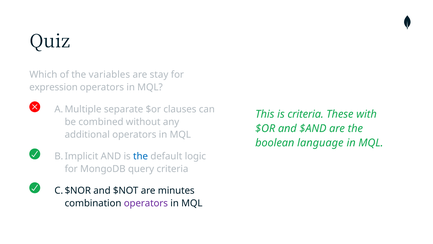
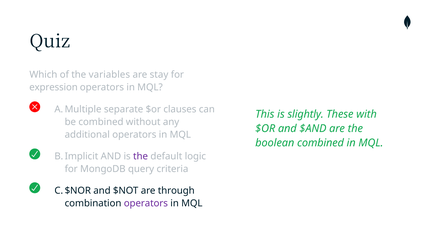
is criteria: criteria -> slightly
boolean language: language -> combined
the at (141, 156) colour: blue -> purple
minutes: minutes -> through
